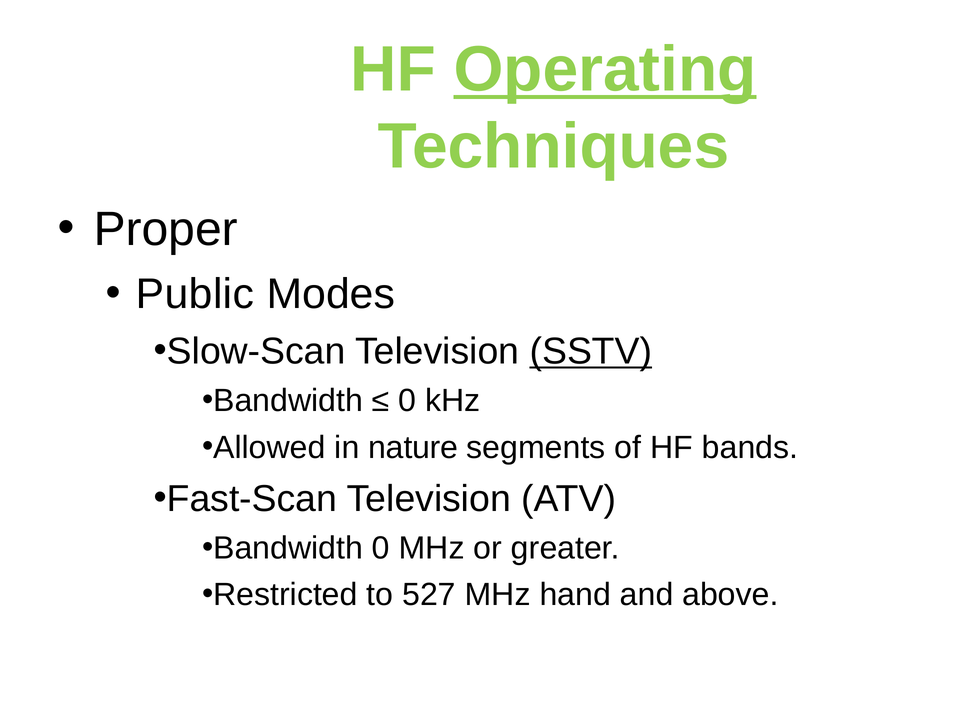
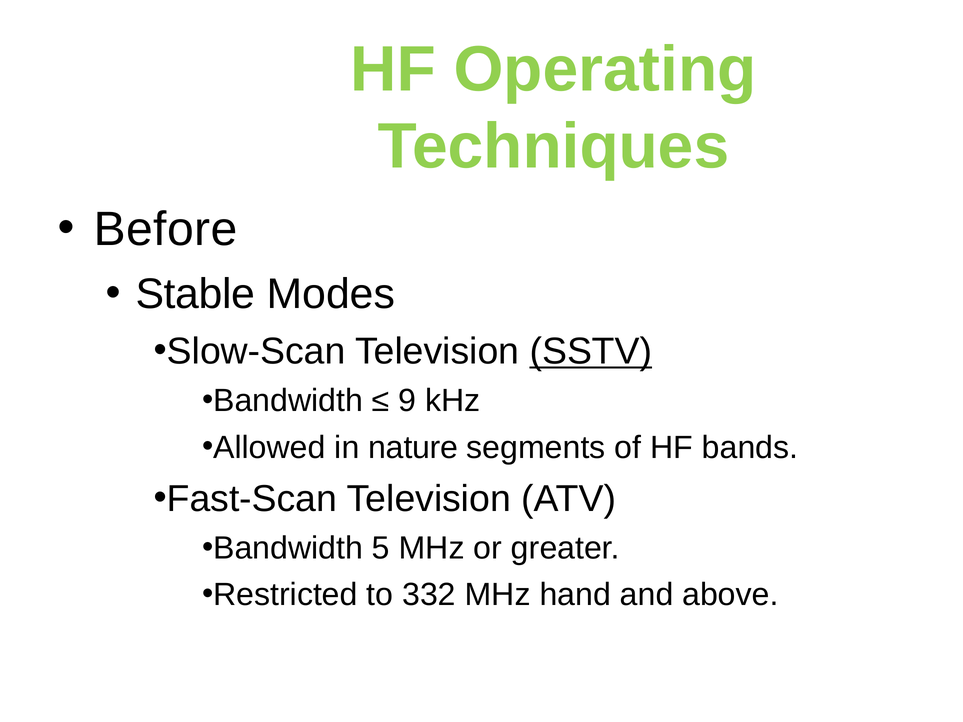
Operating underline: present -> none
Proper: Proper -> Before
Public: Public -> Stable
0 at (407, 401): 0 -> 9
Bandwidth 0: 0 -> 5
527: 527 -> 332
